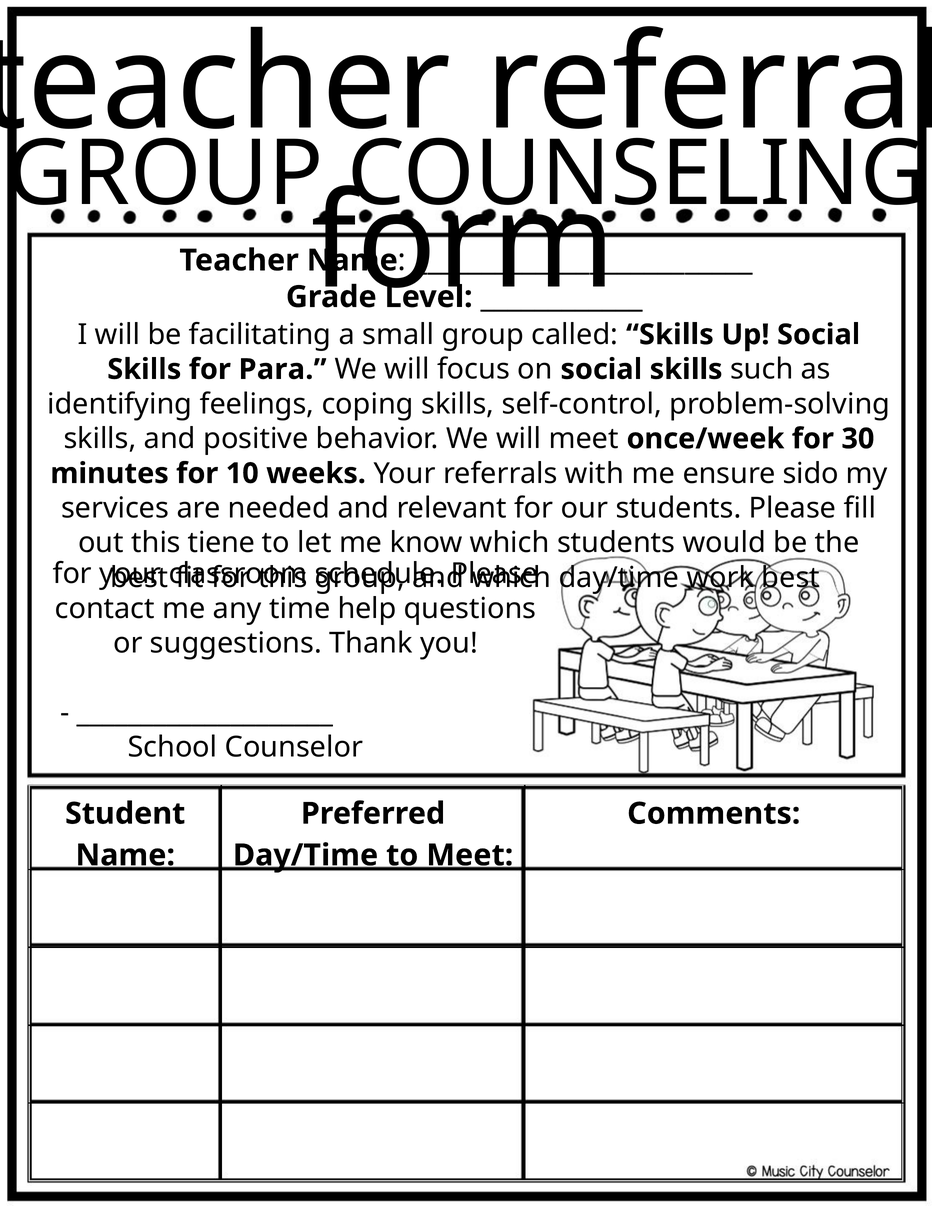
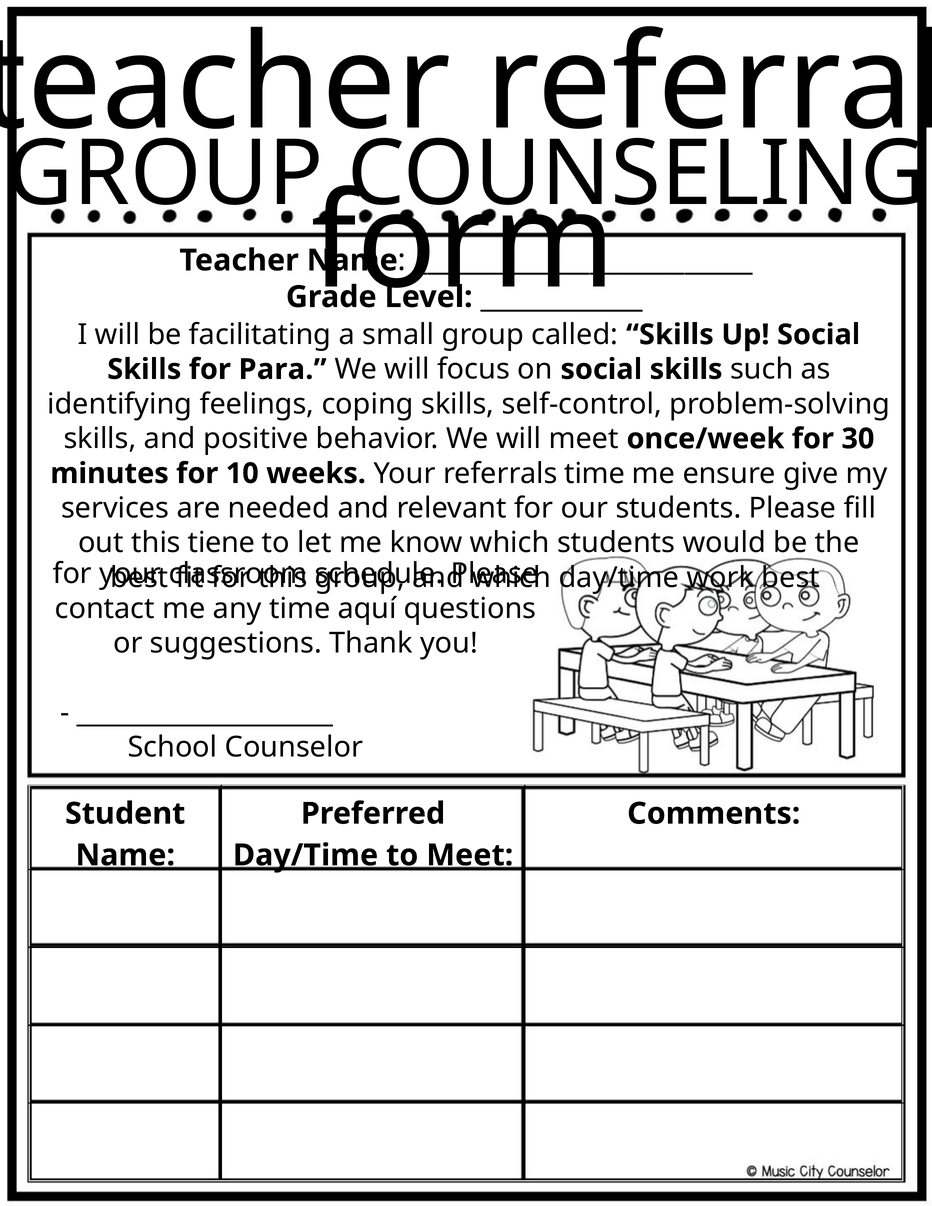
referrals with: with -> time
sido: sido -> give
help: help -> aquí
